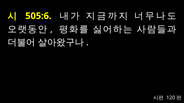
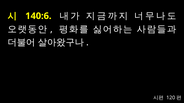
505:6: 505:6 -> 140:6
